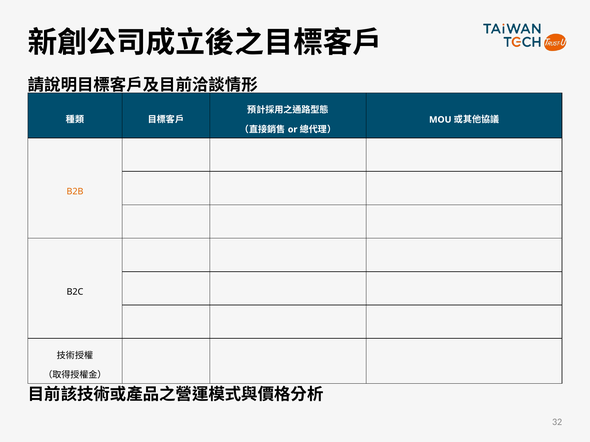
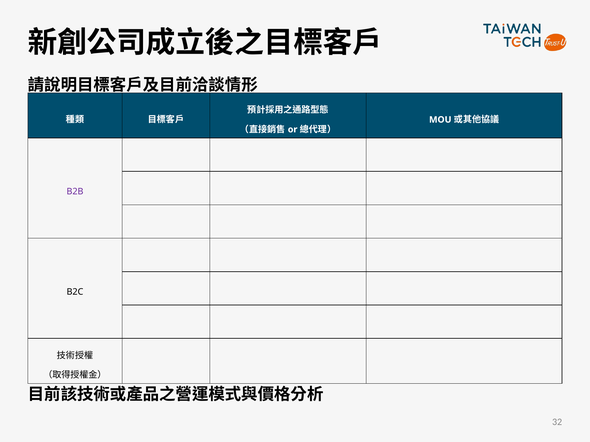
B2B colour: orange -> purple
